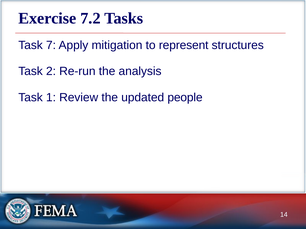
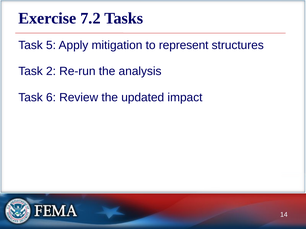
7: 7 -> 5
1: 1 -> 6
people: people -> impact
